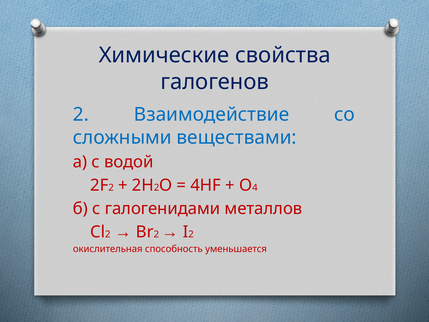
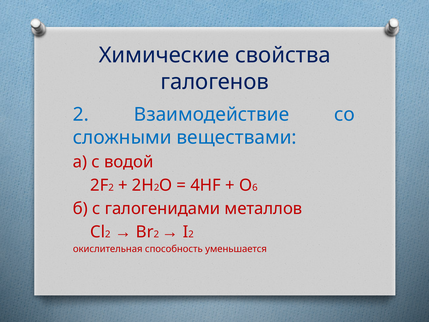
4: 4 -> 6
